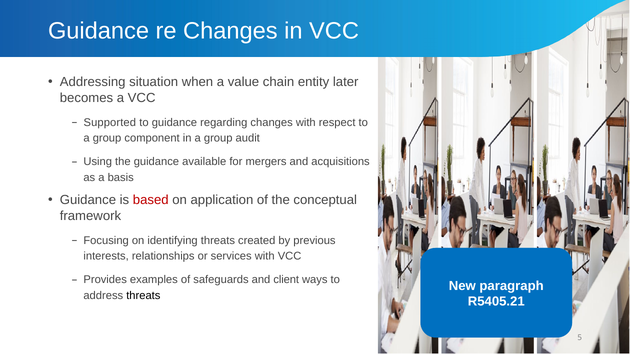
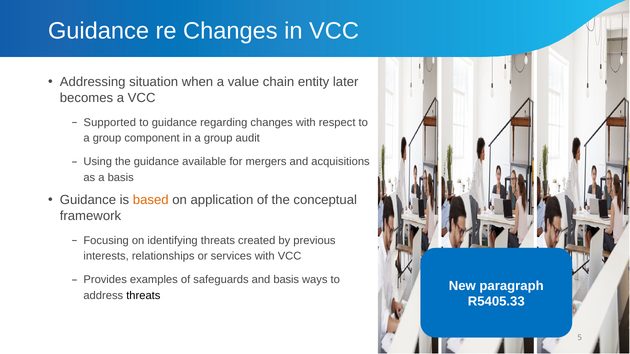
based colour: red -> orange
and client: client -> basis
R5405.21: R5405.21 -> R5405.33
